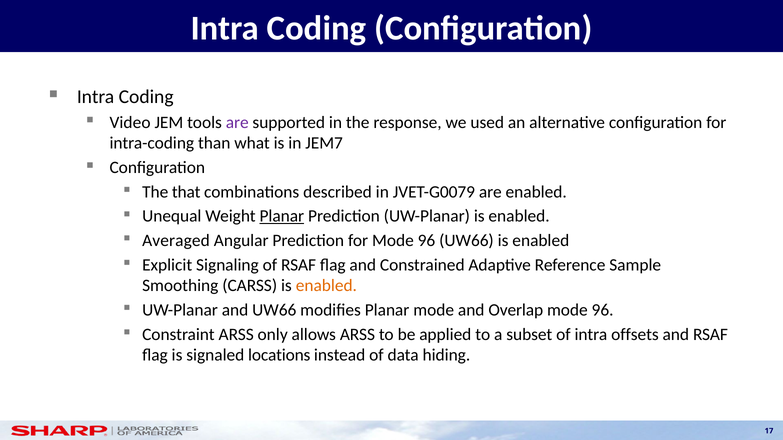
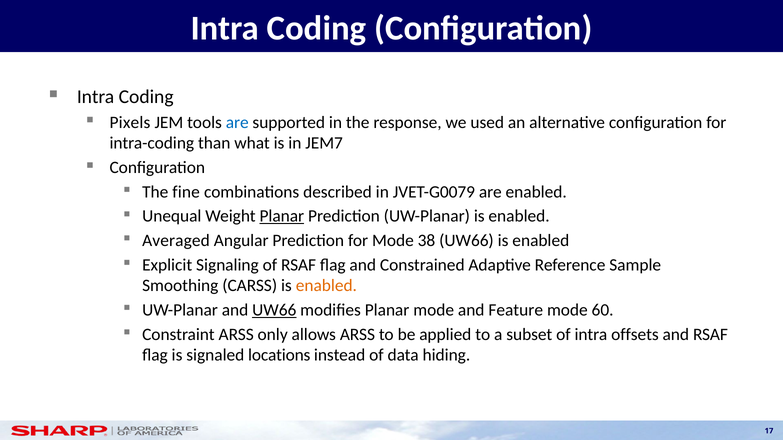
Video: Video -> Pixels
are at (237, 123) colour: purple -> blue
that: that -> fine
for Mode 96: 96 -> 38
UW66 at (274, 310) underline: none -> present
Overlap: Overlap -> Feature
96 at (603, 310): 96 -> 60
